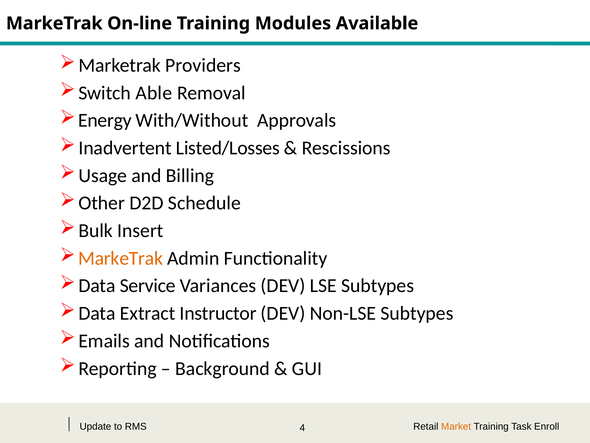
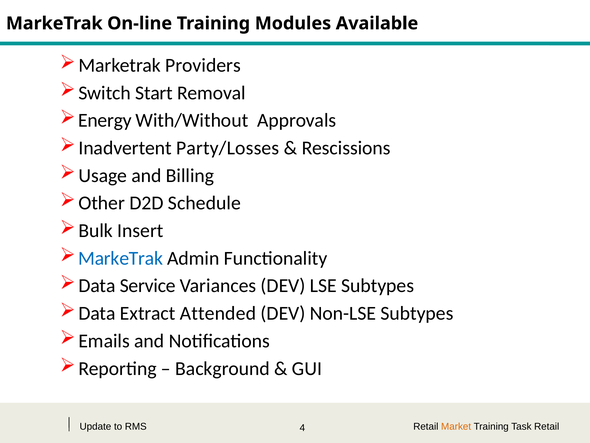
Able: Able -> Start
Listed/Losses: Listed/Losses -> Party/Losses
MarkeTrak at (121, 258) colour: orange -> blue
Instructor: Instructor -> Attended
Task Enroll: Enroll -> Retail
